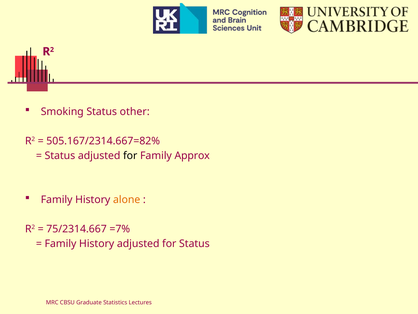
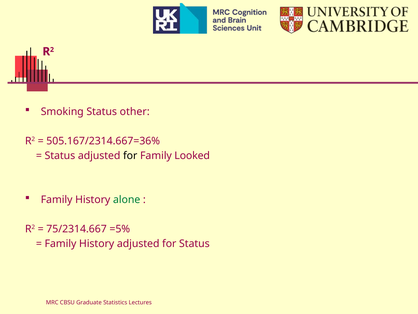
505.167/2314.667=82%: 505.167/2314.667=82% -> 505.167/2314.667=36%
Approx: Approx -> Looked
alone colour: orange -> green
=7%: =7% -> =5%
